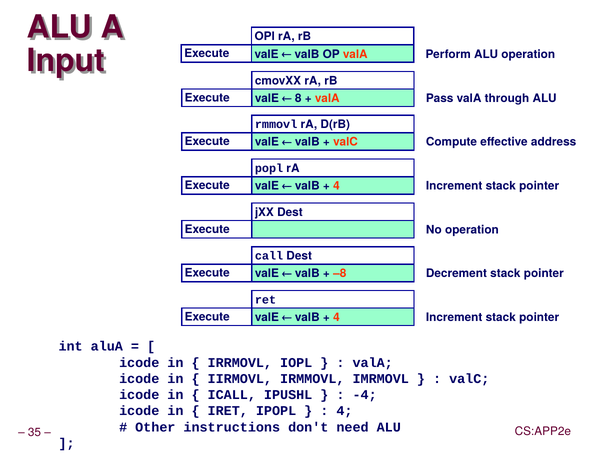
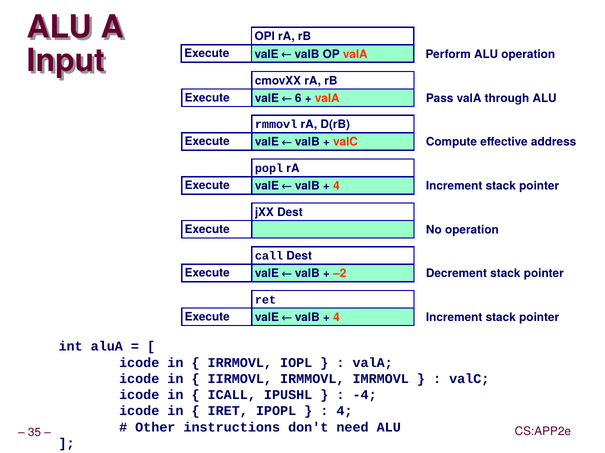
8: 8 -> 6
–8: –8 -> –2
